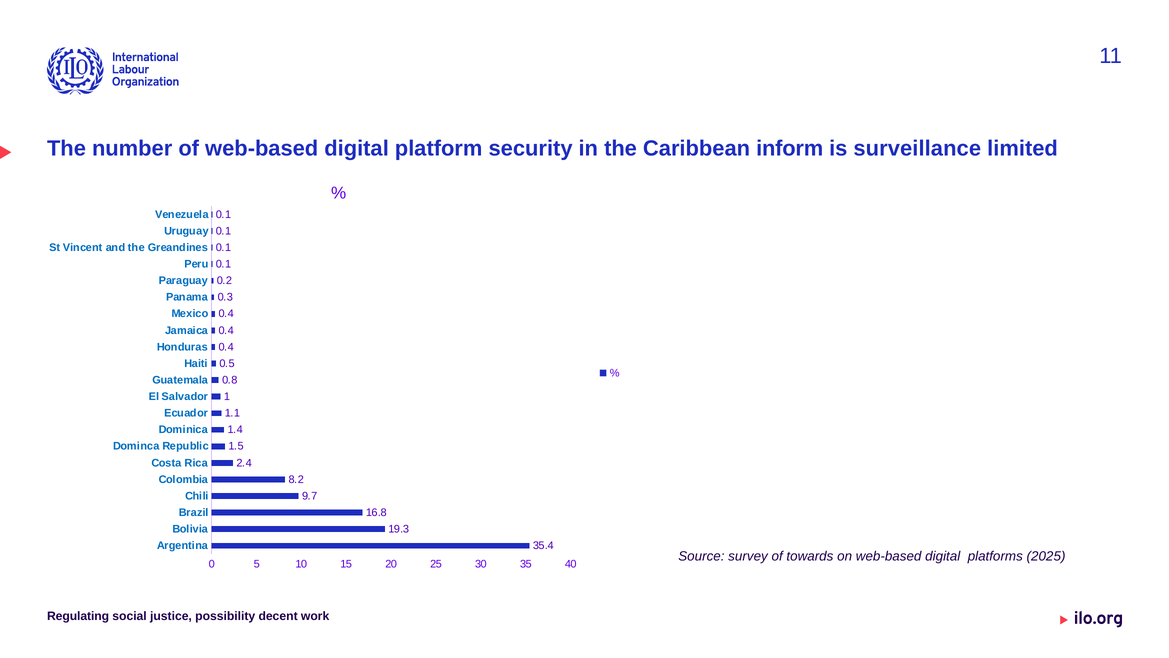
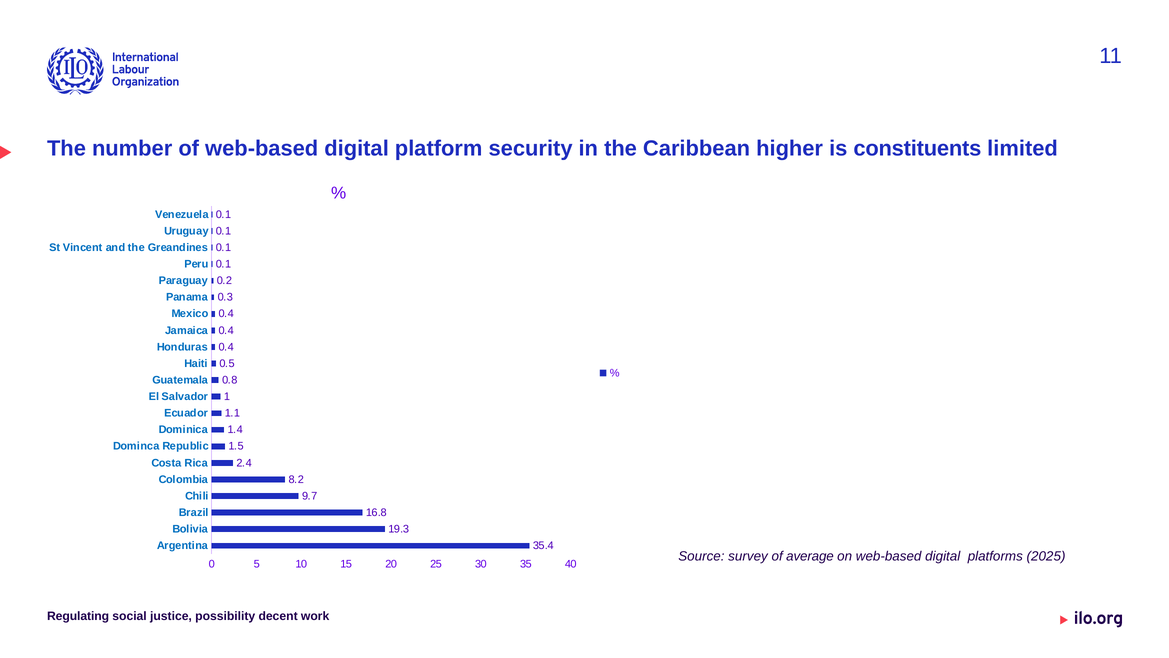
inform: inform -> higher
surveillance: surveillance -> constituents
towards: towards -> average
